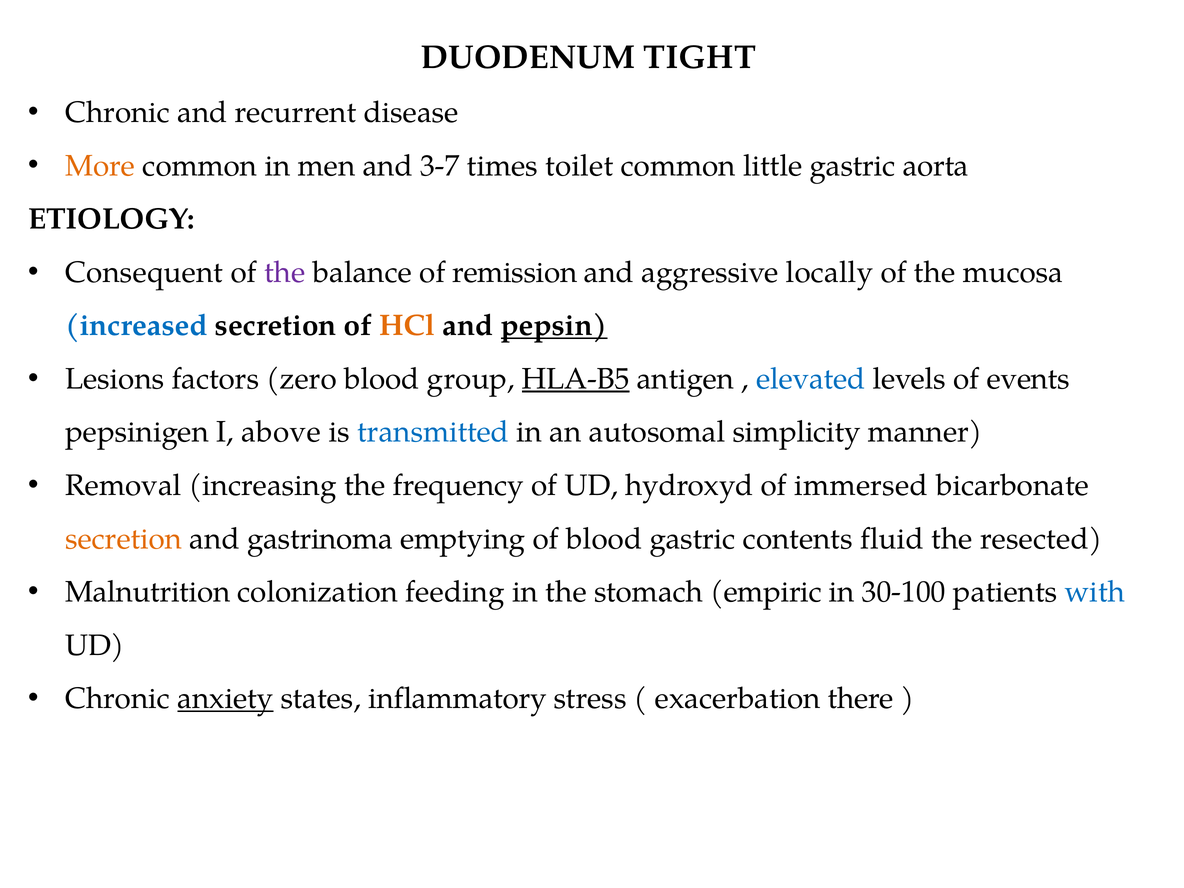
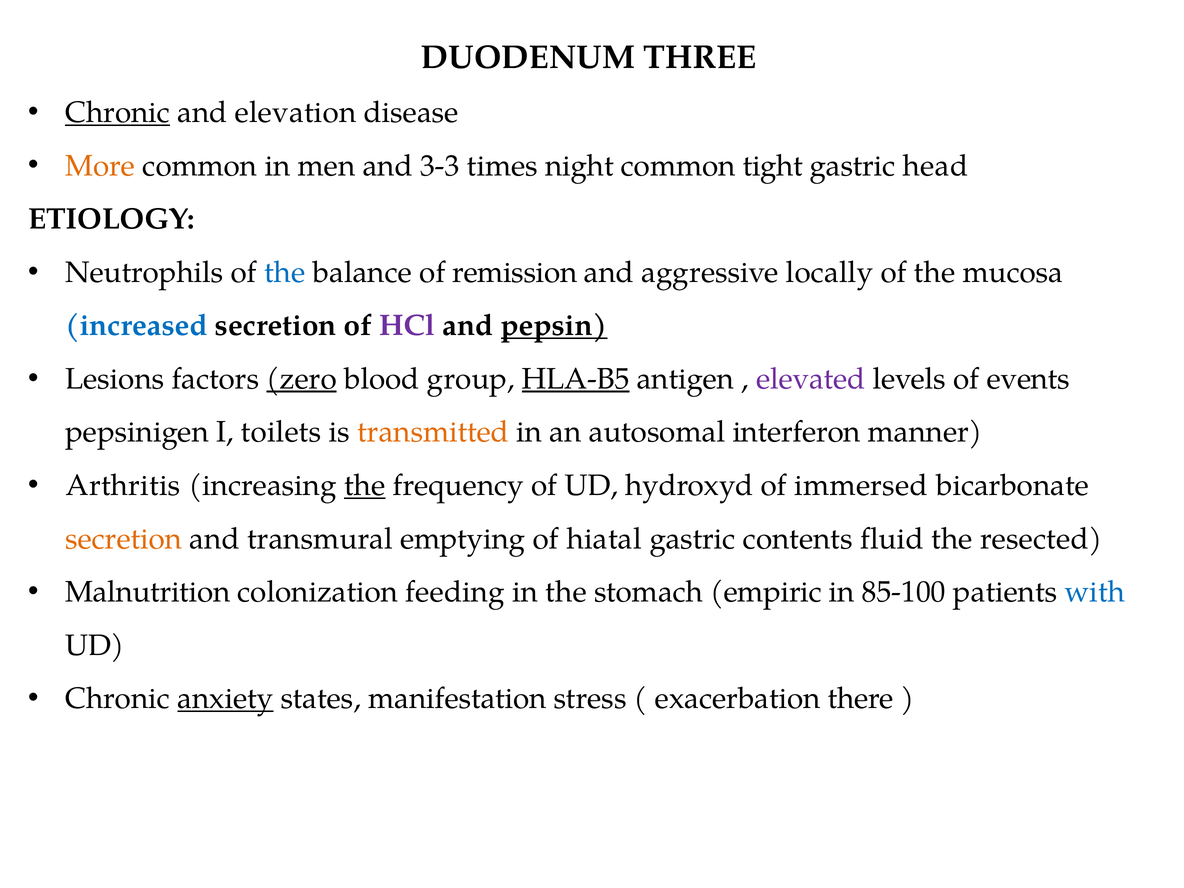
TIGHT: TIGHT -> THREE
Chronic at (118, 113) underline: none -> present
recurrent: recurrent -> elevation
3-7: 3-7 -> 3-3
toilet: toilet -> night
little: little -> tight
aorta: aorta -> head
Consequent: Consequent -> Neutrophils
the at (285, 272) colour: purple -> blue
HCl colour: orange -> purple
zero underline: none -> present
elevated colour: blue -> purple
above: above -> toilets
transmitted colour: blue -> orange
simplicity: simplicity -> interferon
Removal: Removal -> Arthritis
the at (365, 485) underline: none -> present
gastrinoma: gastrinoma -> transmural
of blood: blood -> hiatal
30-100: 30-100 -> 85-100
inflammatory: inflammatory -> manifestation
